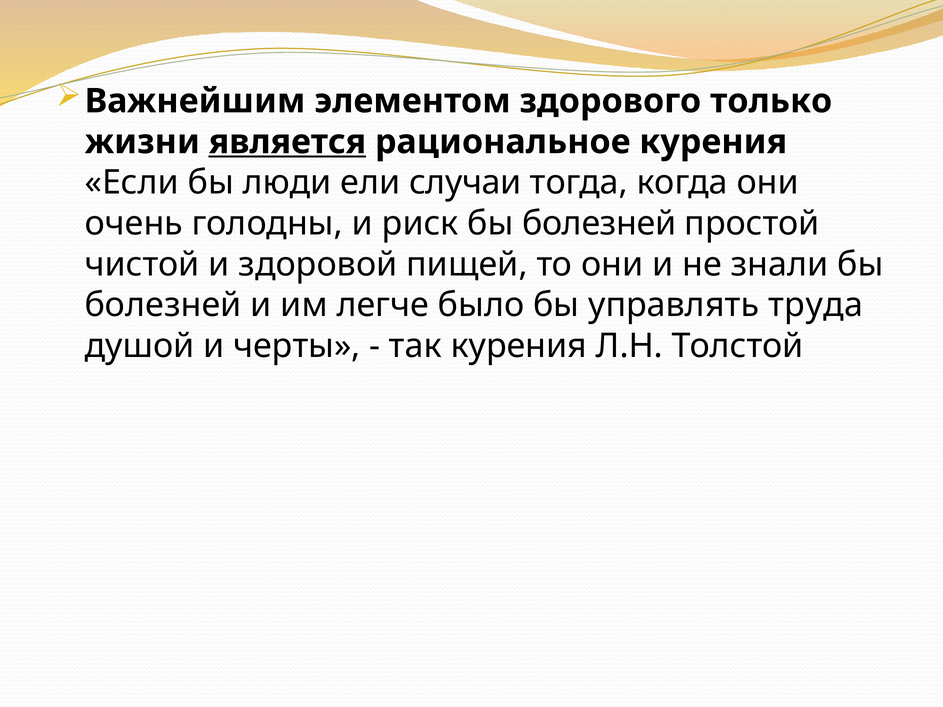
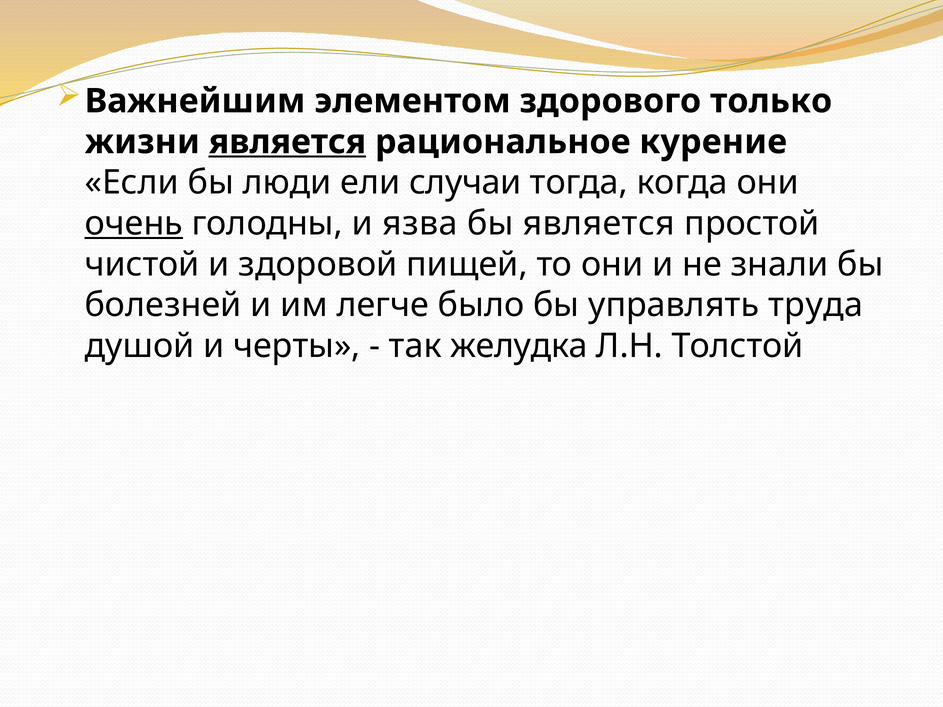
рациональное курения: курения -> курение
очень underline: none -> present
риск: риск -> язва
болезней at (599, 224): болезней -> является
так курения: курения -> желудка
